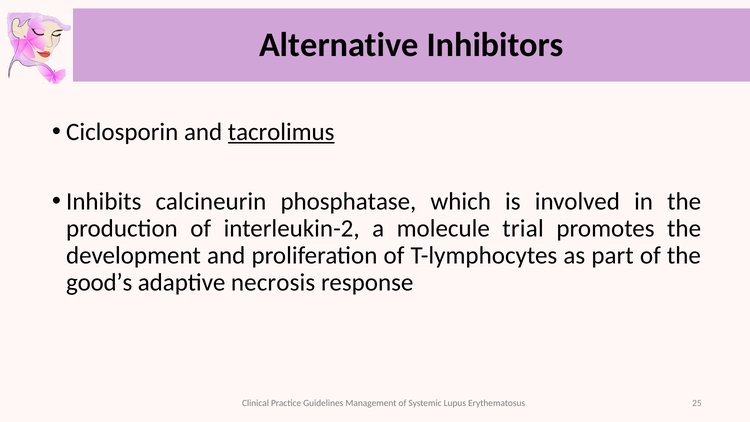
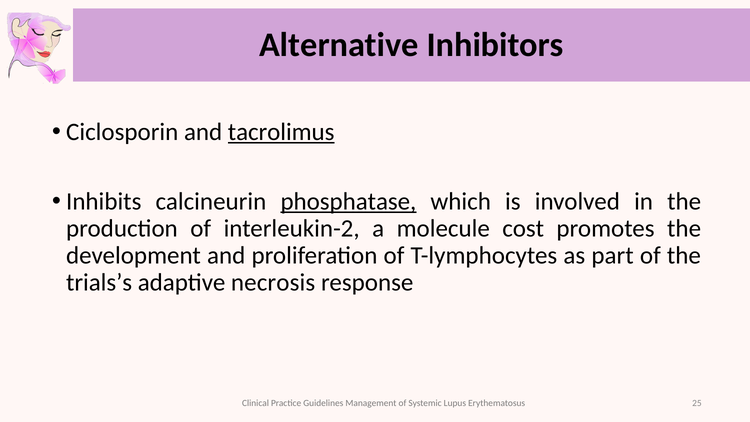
phosphatase underline: none -> present
trial: trial -> cost
good’s: good’s -> trials’s
